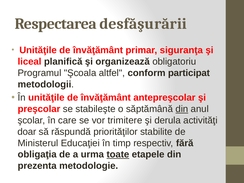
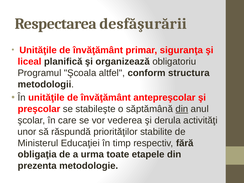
participat: participat -> structura
trimitere: trimitere -> vederea
doar: doar -> unor
toate underline: present -> none
